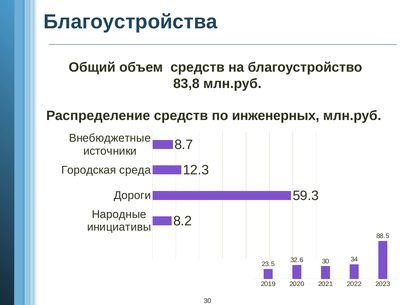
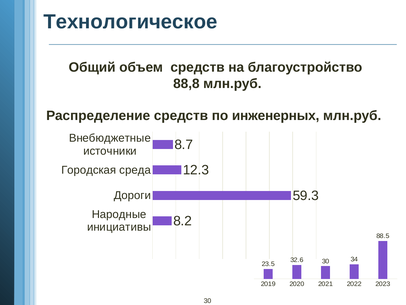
Благоустройства: Благоустройства -> Технологическое
83,8: 83,8 -> 88,8
